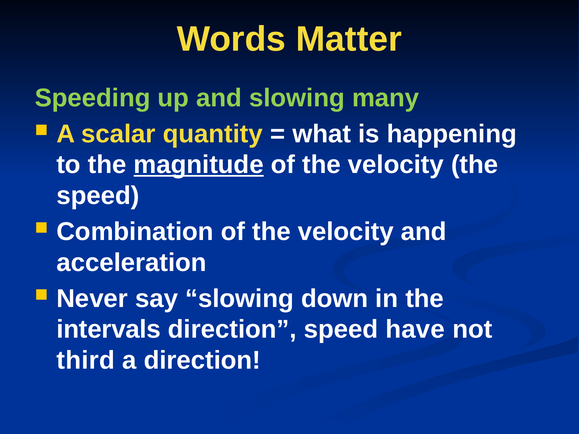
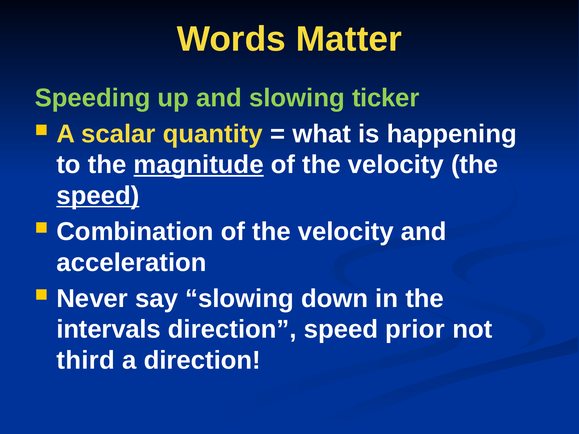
many: many -> ticker
speed at (98, 196) underline: none -> present
have: have -> prior
